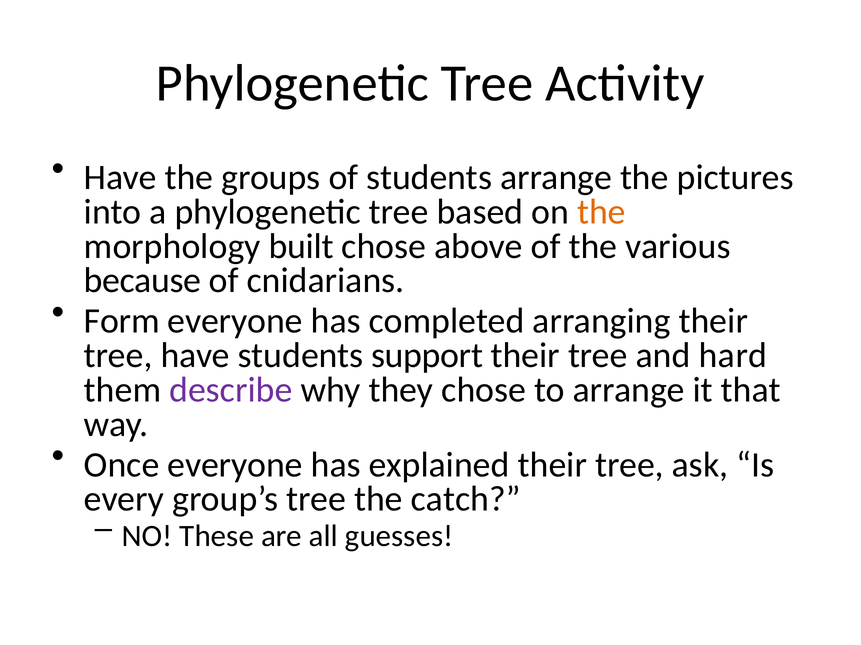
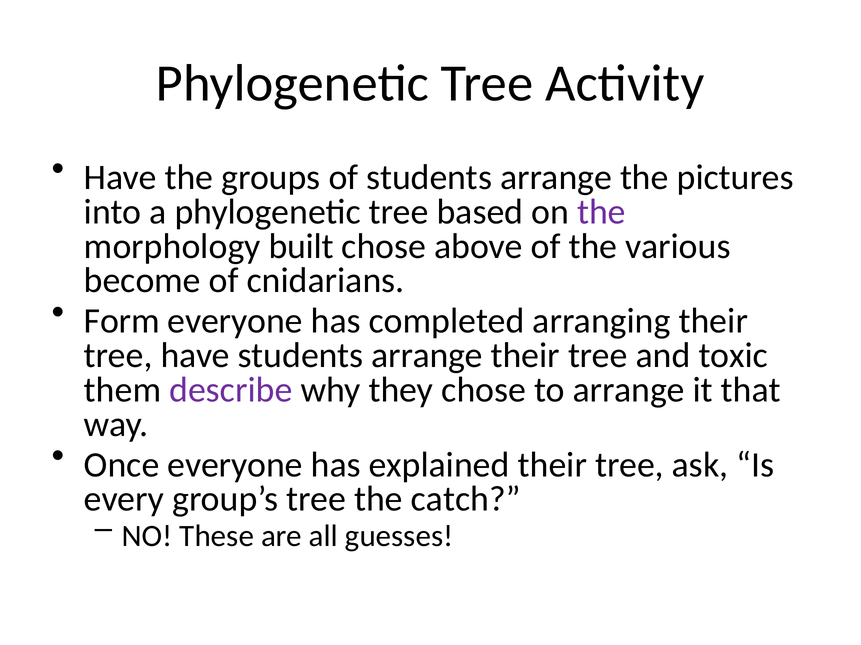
the at (602, 212) colour: orange -> purple
because: because -> become
have students support: support -> arrange
hard: hard -> toxic
